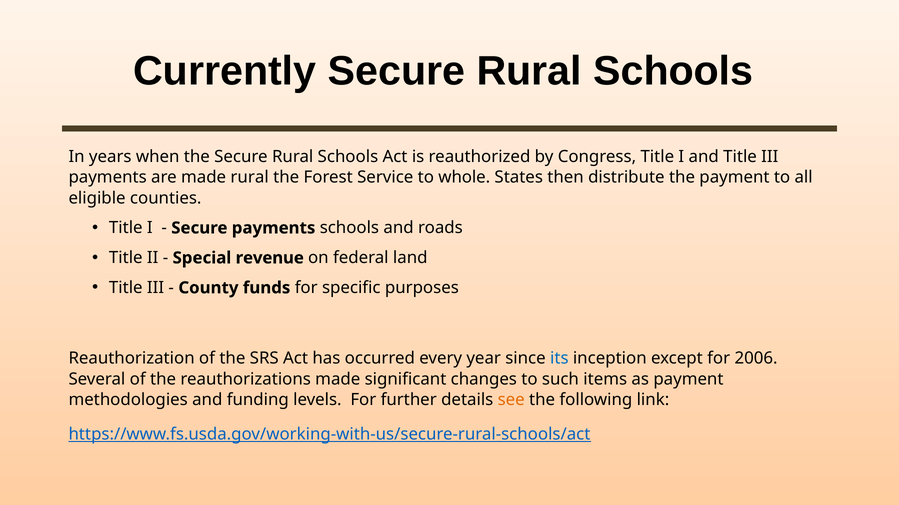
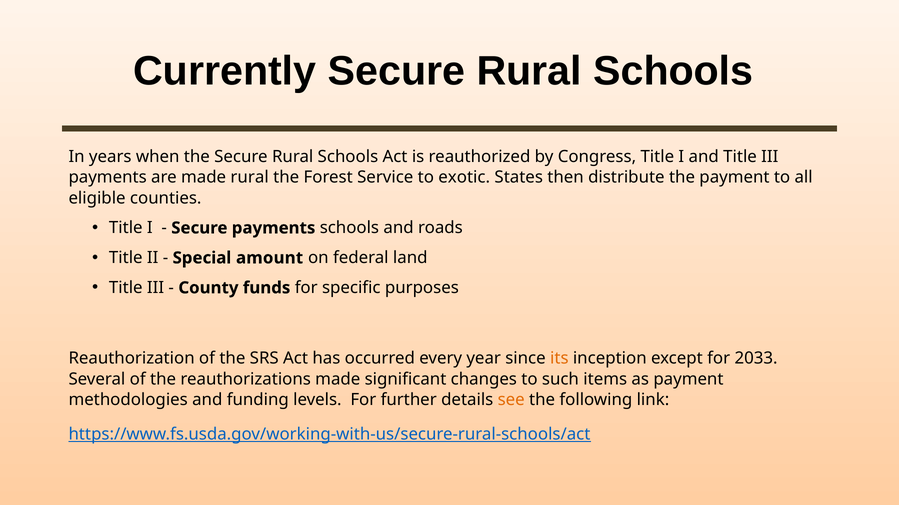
whole: whole -> exotic
revenue: revenue -> amount
its colour: blue -> orange
2006: 2006 -> 2033
